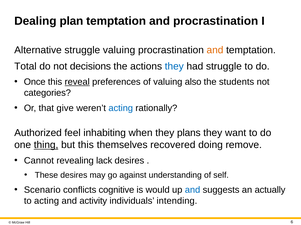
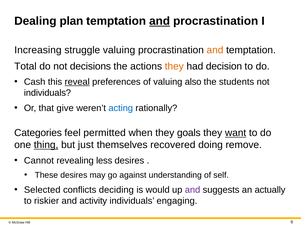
and at (160, 21) underline: none -> present
Alternative: Alternative -> Increasing
they at (174, 66) colour: blue -> orange
had struggle: struggle -> decision
Once: Once -> Cash
categories at (47, 93): categories -> individuals
Authorized: Authorized -> Categories
inhabiting: inhabiting -> permitted
plans: plans -> goals
want underline: none -> present
but this: this -> just
lack: lack -> less
Scenario: Scenario -> Selected
cognitive: cognitive -> deciding
and at (193, 190) colour: blue -> purple
to acting: acting -> riskier
intending: intending -> engaging
